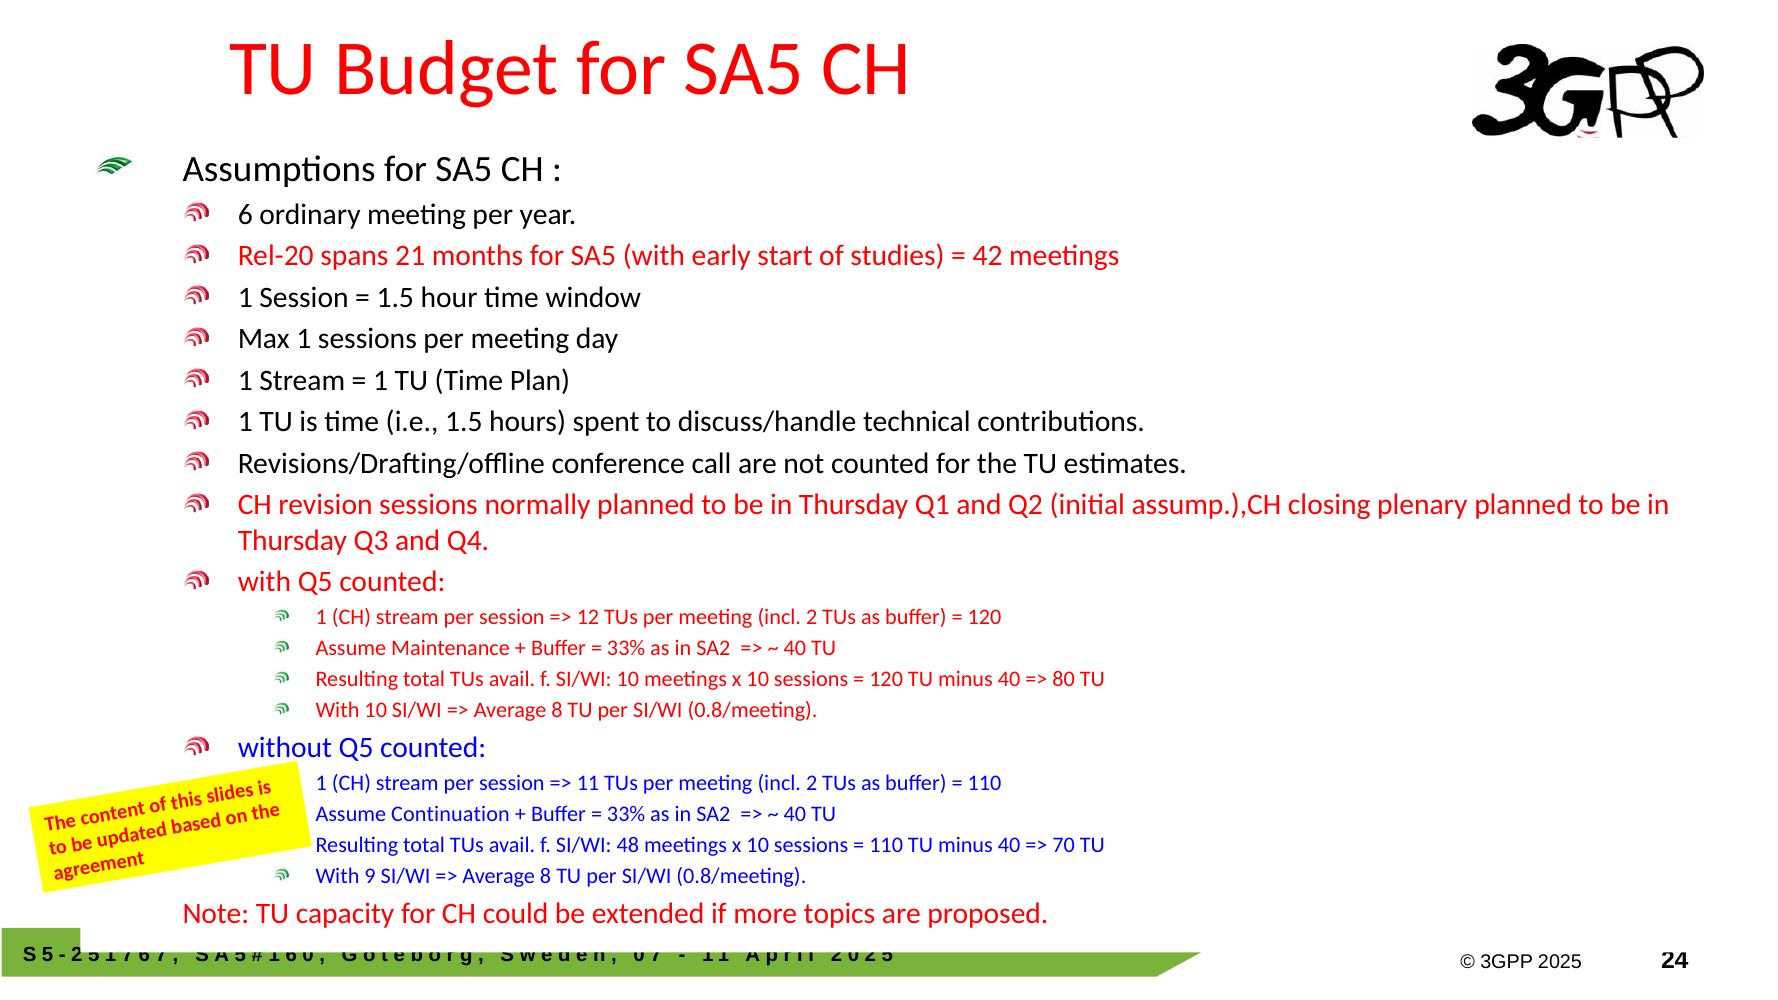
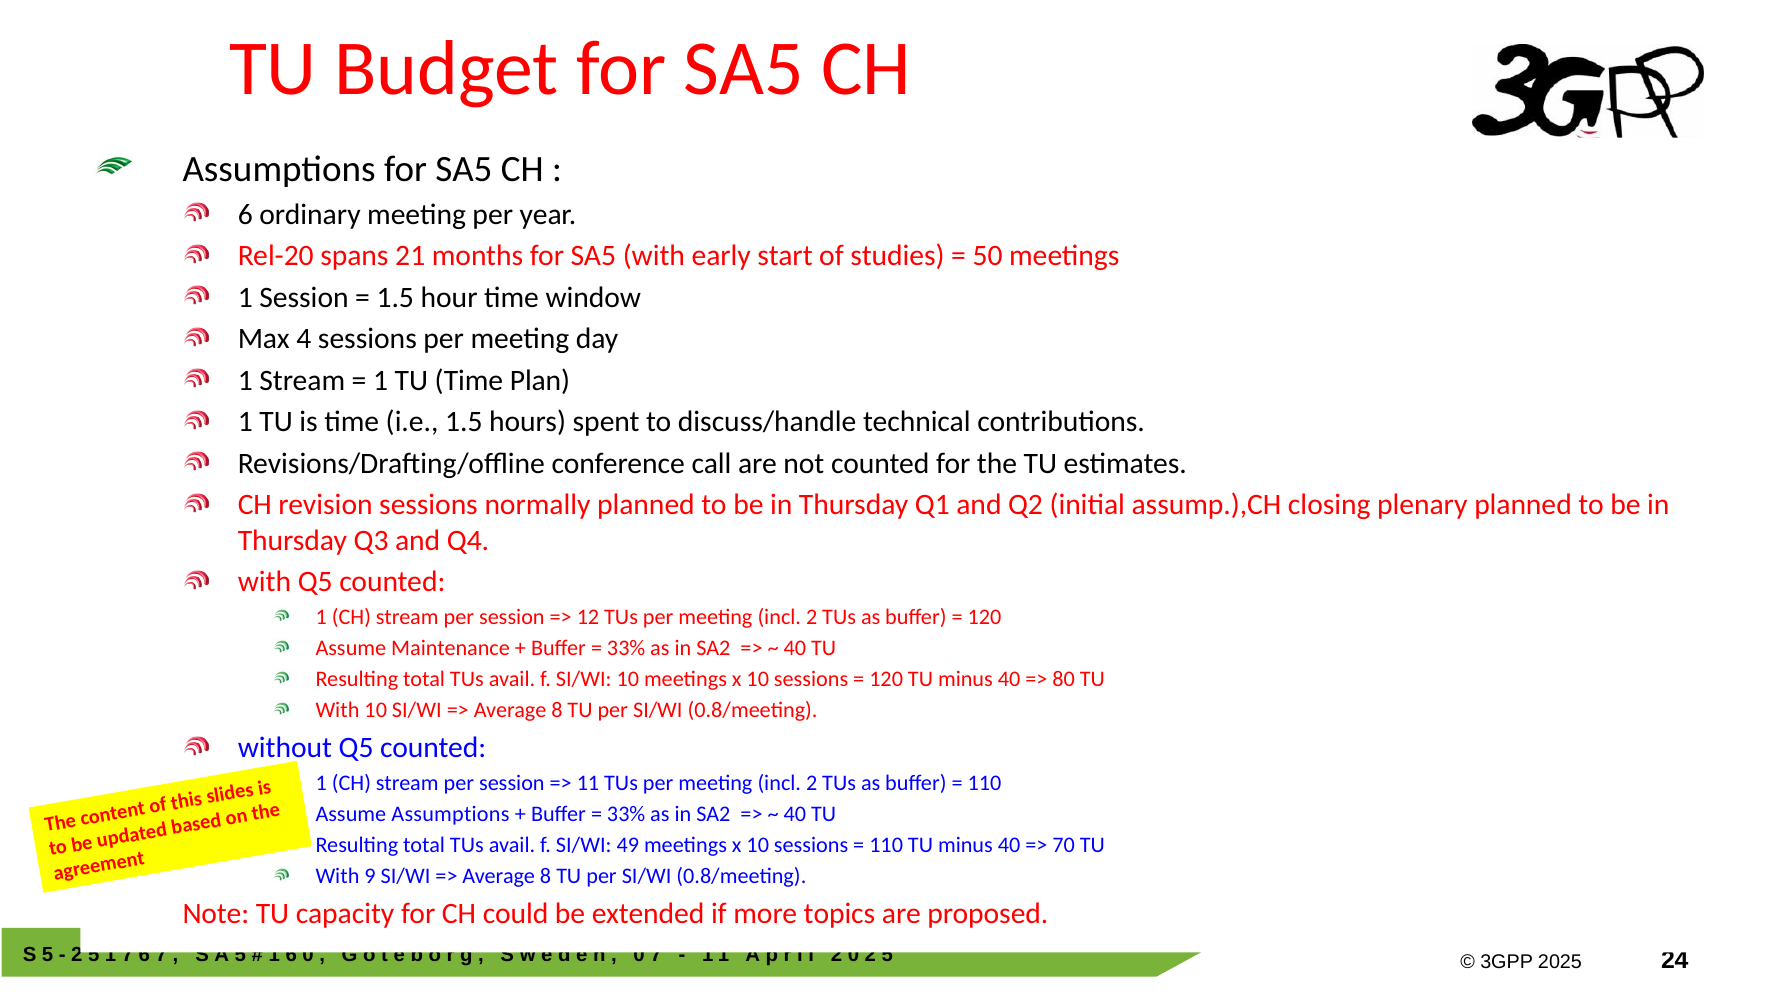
42: 42 -> 50
Max 1: 1 -> 4
Assume Continuation: Continuation -> Assumptions
48: 48 -> 49
